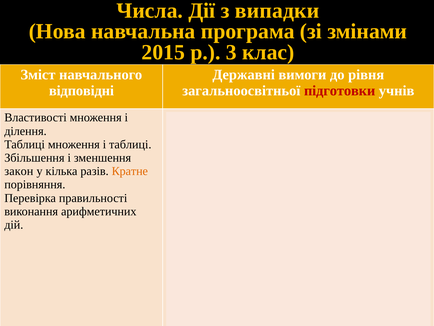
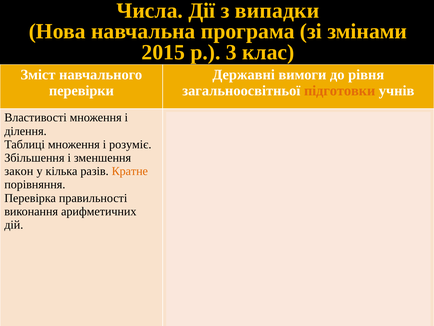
відповідні at (81, 91): відповідні -> перевірки
підготовки colour: red -> orange
і таблиці: таблиці -> розуміє
